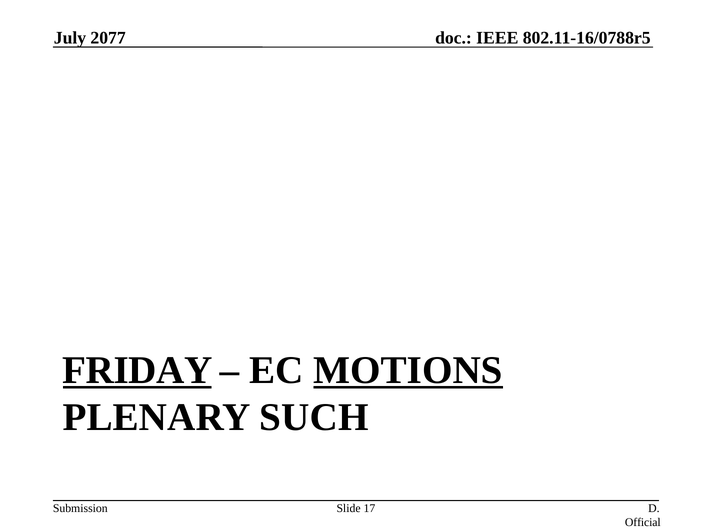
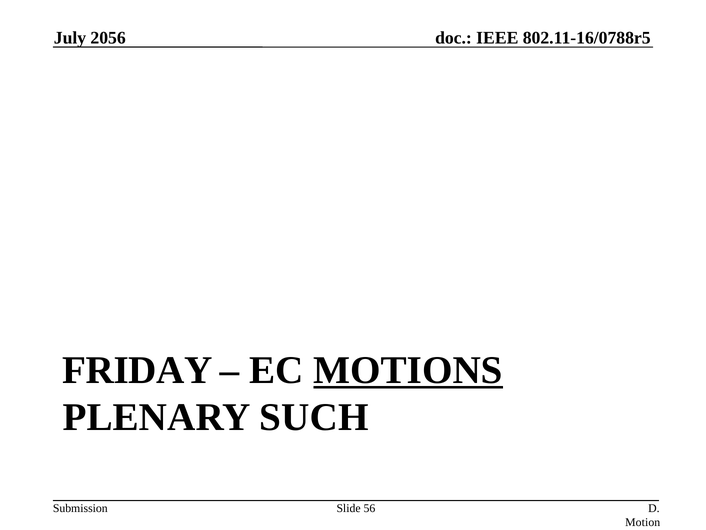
2077: 2077 -> 2056
FRIDAY underline: present -> none
17: 17 -> 56
Official: Official -> Motion
